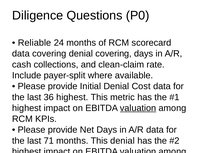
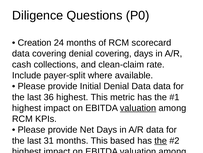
Reliable: Reliable -> Creation
Denial Cost: Cost -> Data
71: 71 -> 31
This denial: denial -> based
the at (161, 140) underline: none -> present
